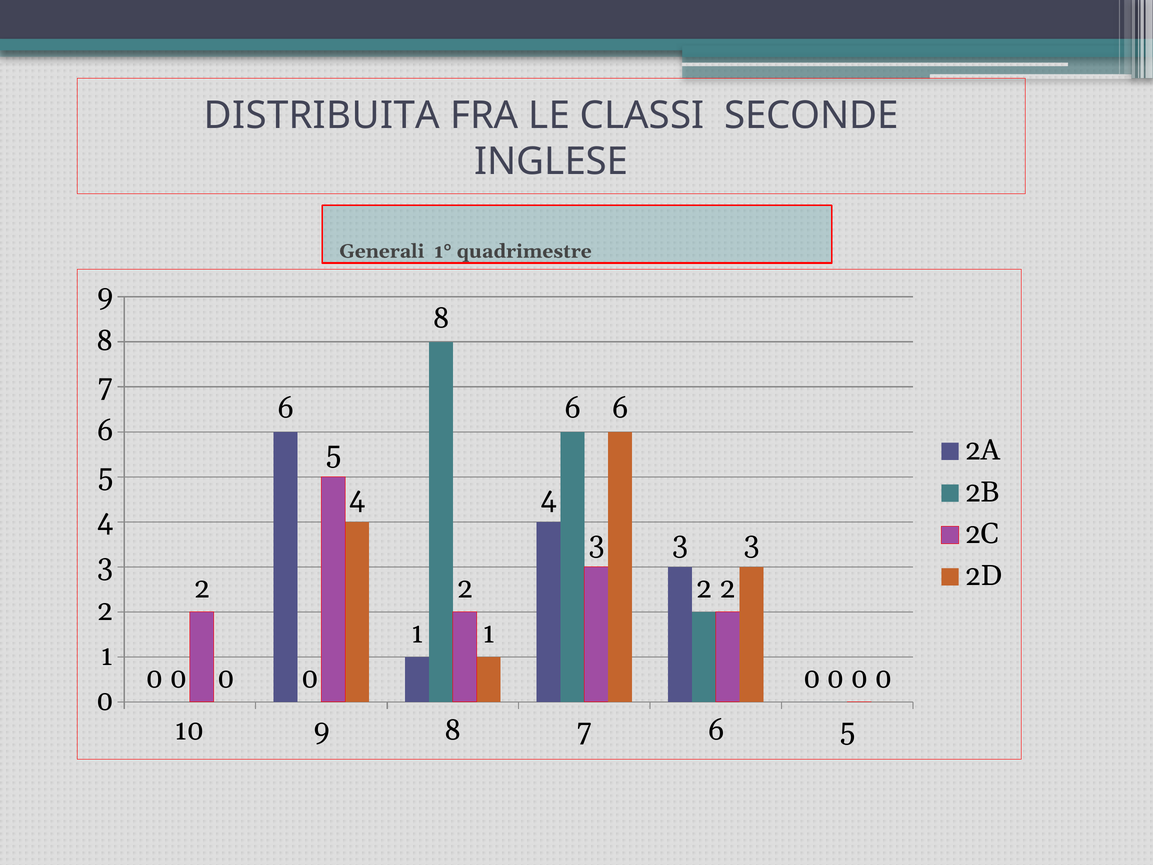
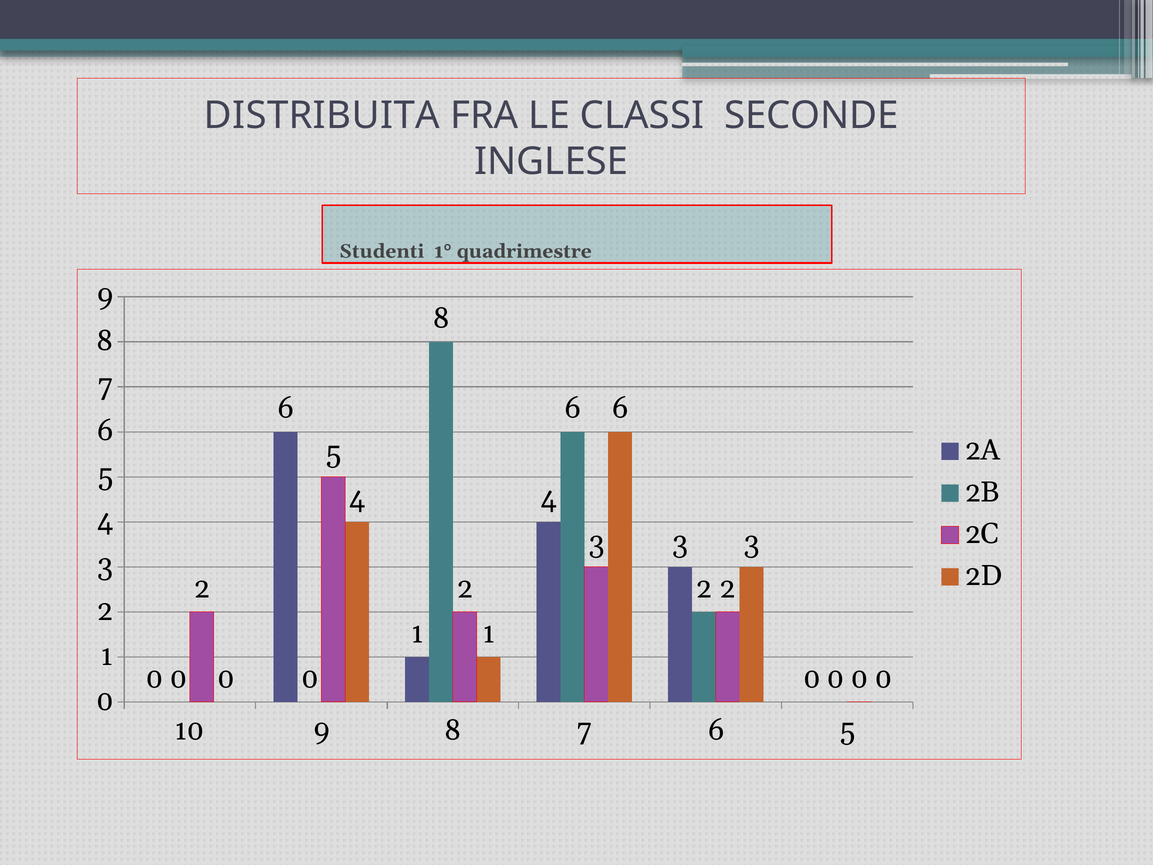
Generali: Generali -> Studenti
